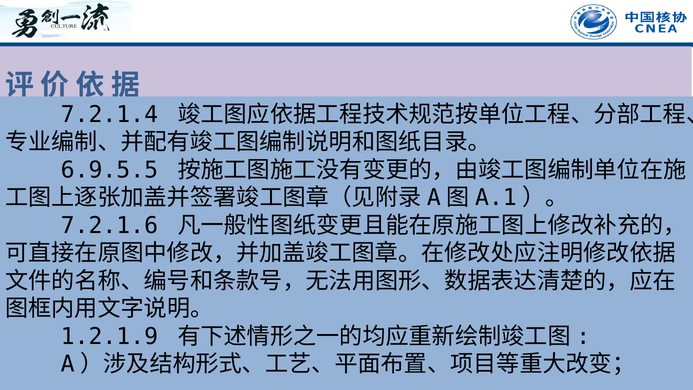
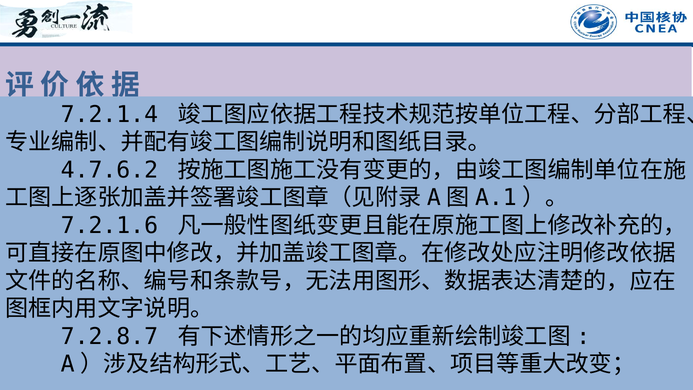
6.9.5.5: 6.9.5.5 -> 4.7.6.2
1.2.1.9: 1.2.1.9 -> 7.2.8.7
